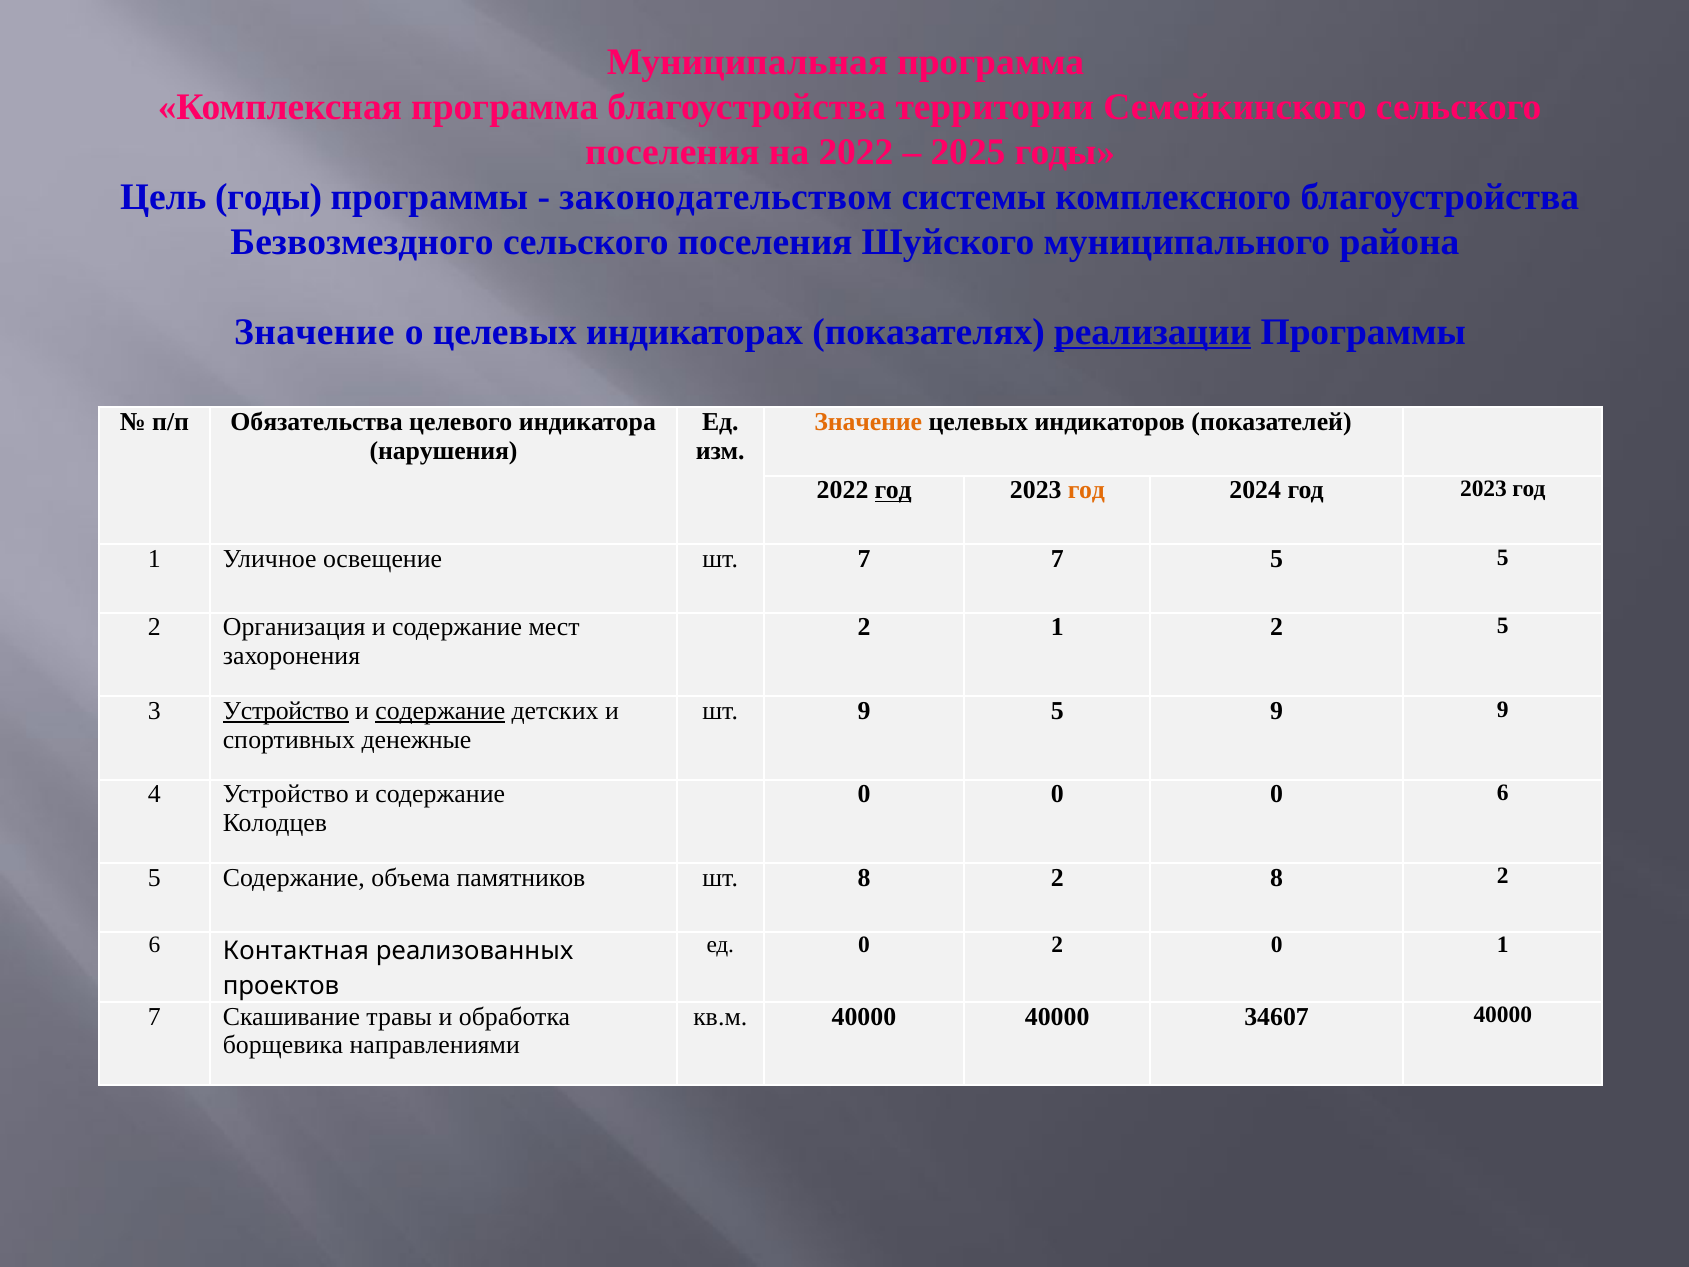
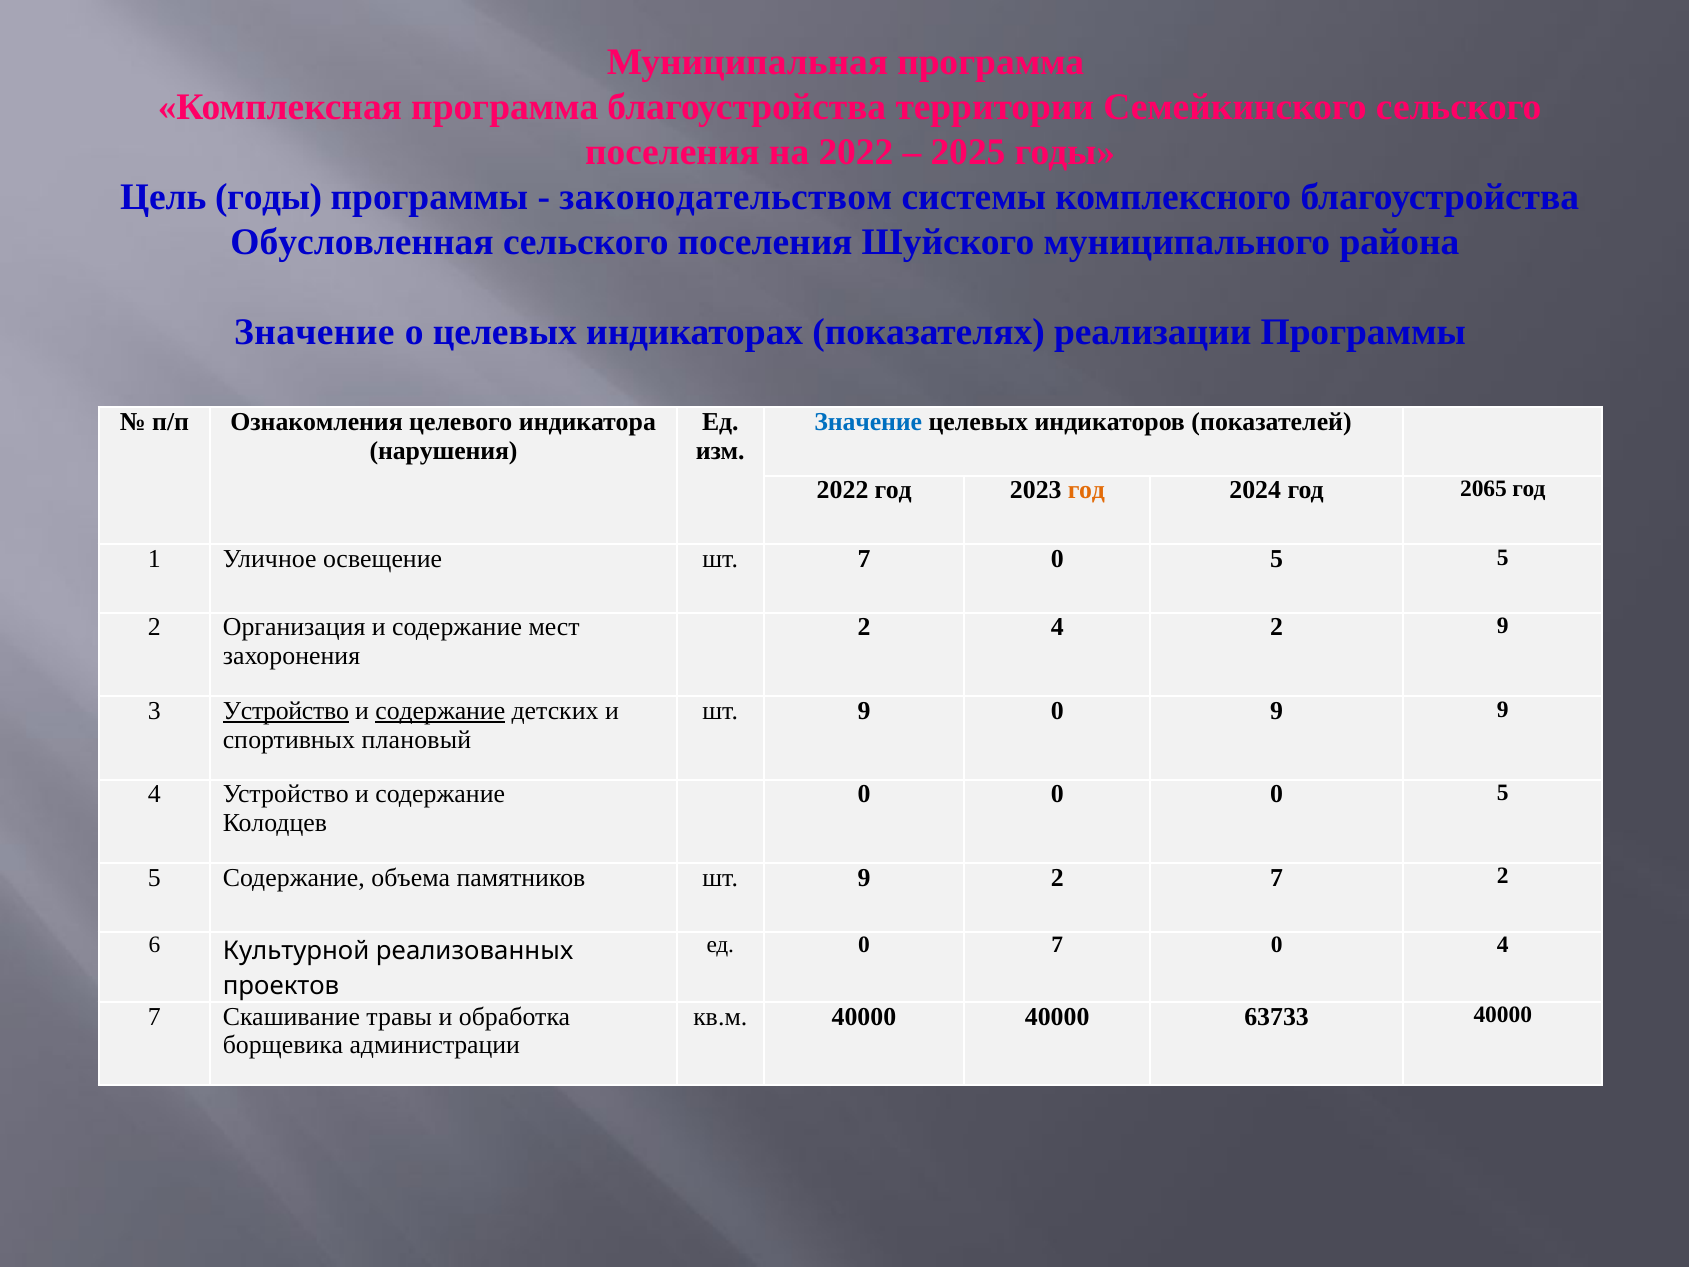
Безвозмездного: Безвозмездного -> Обусловленная
реализации underline: present -> none
Обязательства: Обязательства -> Ознакомления
Значение at (868, 422) colour: orange -> blue
год at (893, 490) underline: present -> none
2024 год 2023: 2023 -> 2065
шт 7 7: 7 -> 0
2 1: 1 -> 4
2 5: 5 -> 9
9 5: 5 -> 0
денежные: денежные -> плановый
0 0 6: 6 -> 5
памятников шт 8: 8 -> 9
2 8: 8 -> 7
Контактная: Контактная -> Культурной
0 2: 2 -> 7
0 1: 1 -> 4
34607: 34607 -> 63733
направлениями: направлениями -> администрации
